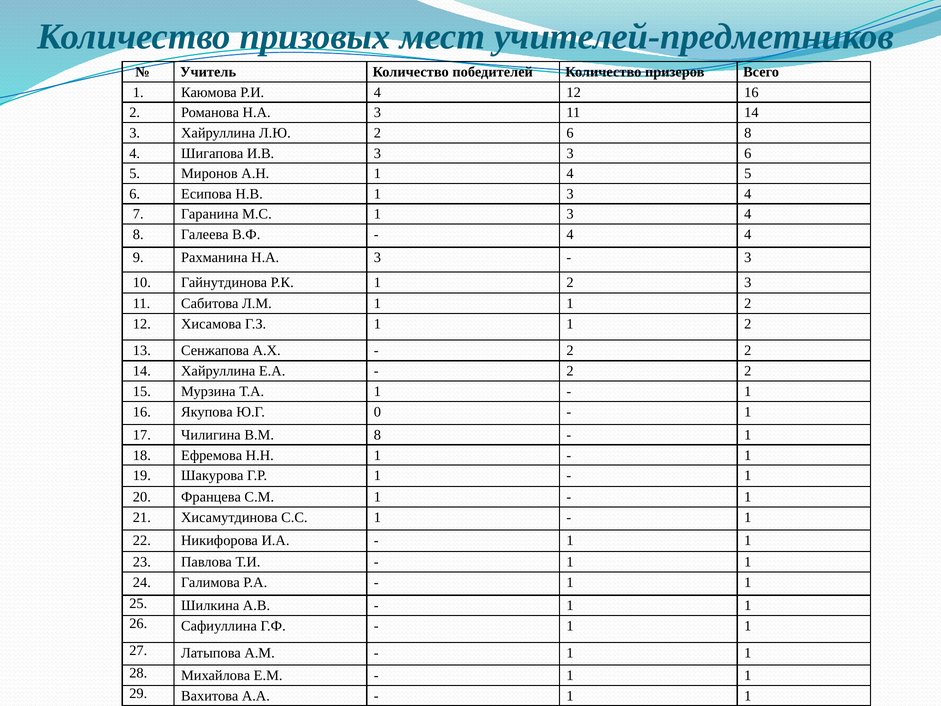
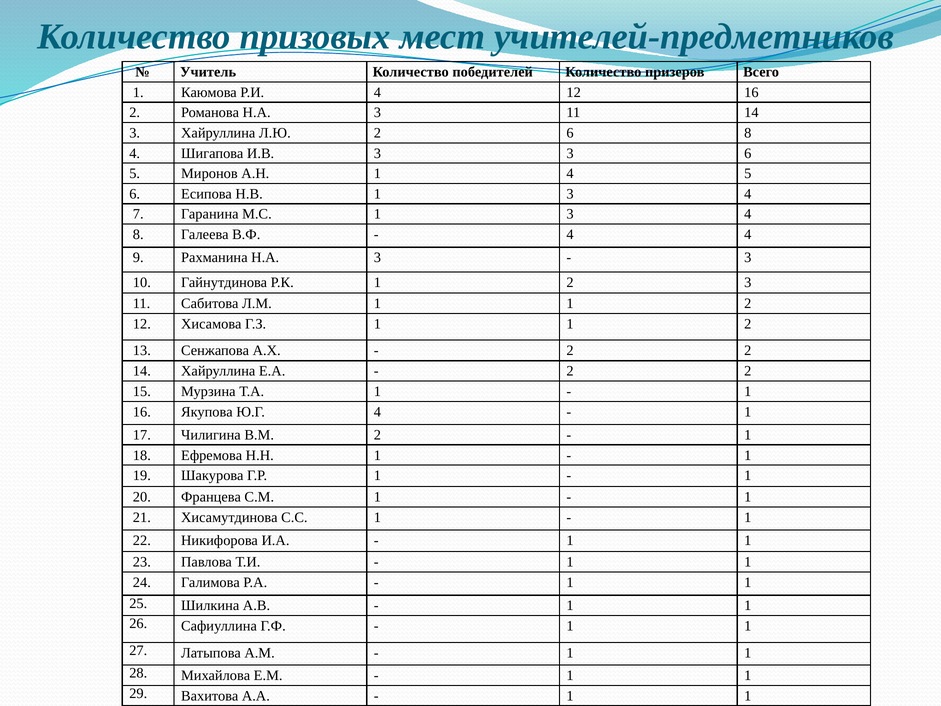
Ю.Г 0: 0 -> 4
В.М 8: 8 -> 2
